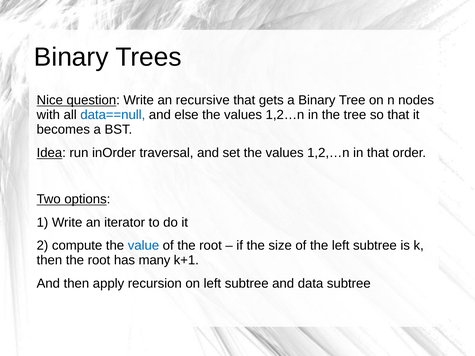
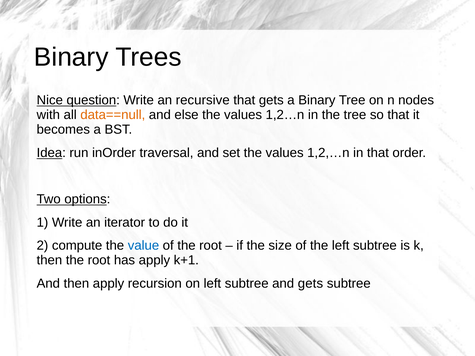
data==null colour: blue -> orange
has many: many -> apply
and data: data -> gets
